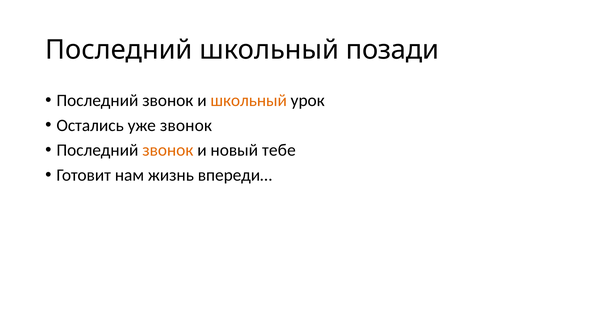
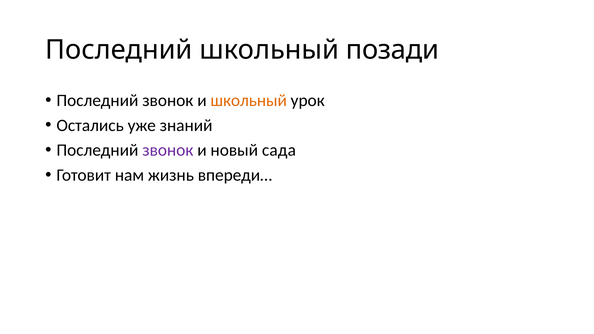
уже звонок: звонок -> знаний
звонок at (168, 150) colour: orange -> purple
тебе: тебе -> сада
